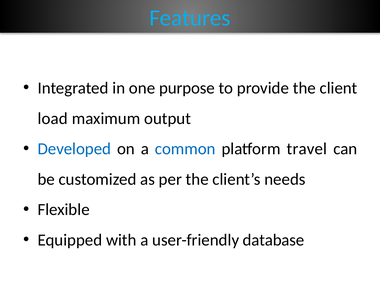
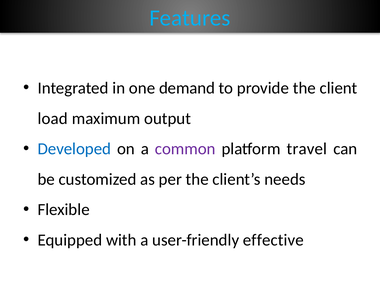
purpose: purpose -> demand
common colour: blue -> purple
database: database -> effective
